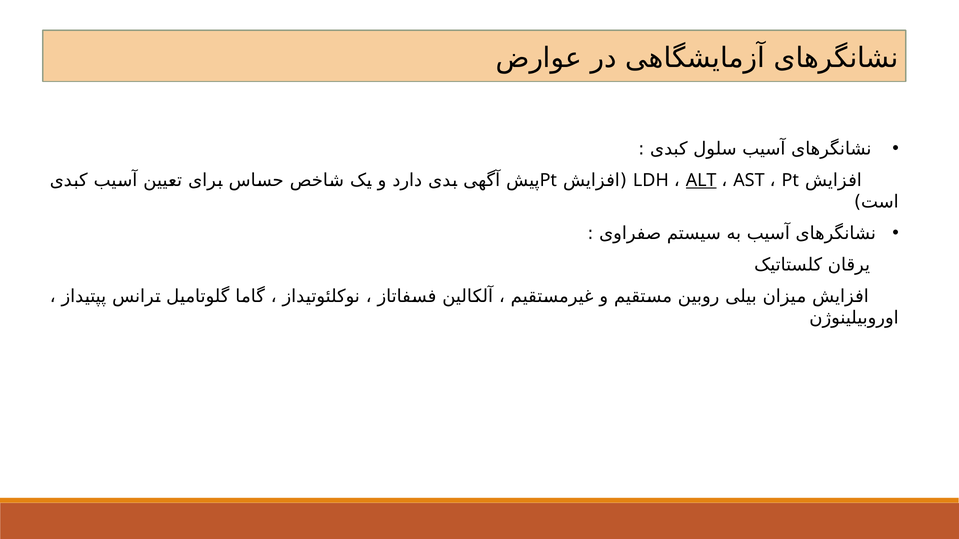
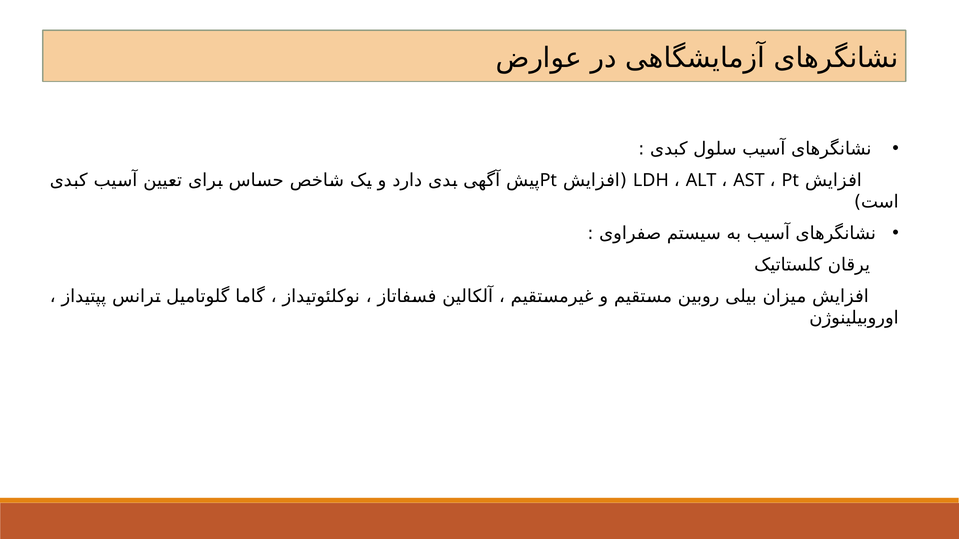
ALT underline: present -> none
